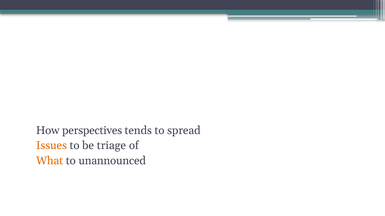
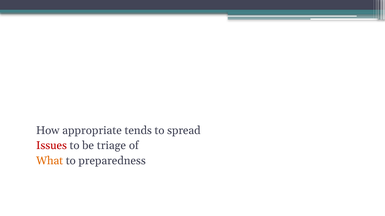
perspectives: perspectives -> appropriate
Issues colour: orange -> red
unannounced: unannounced -> preparedness
